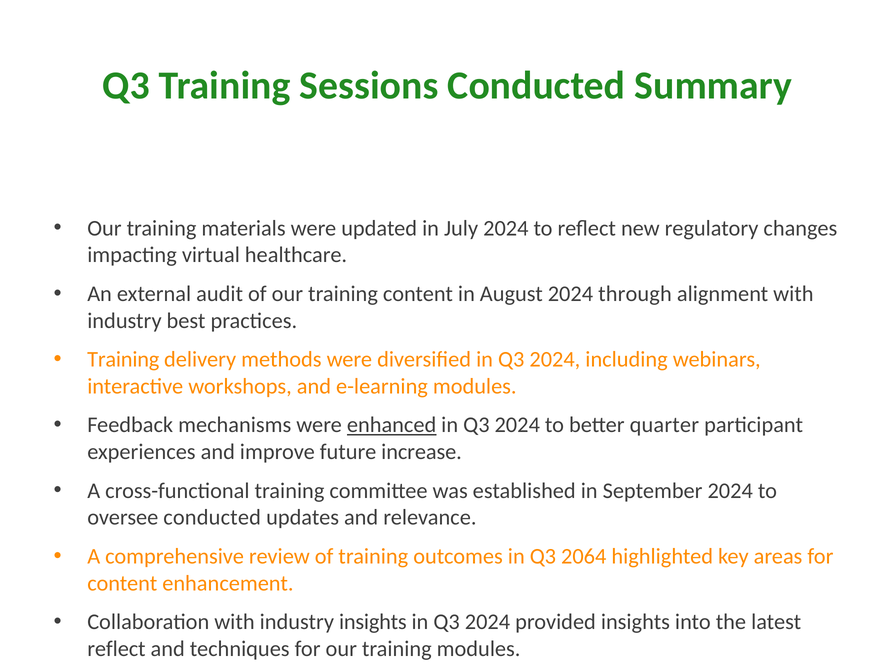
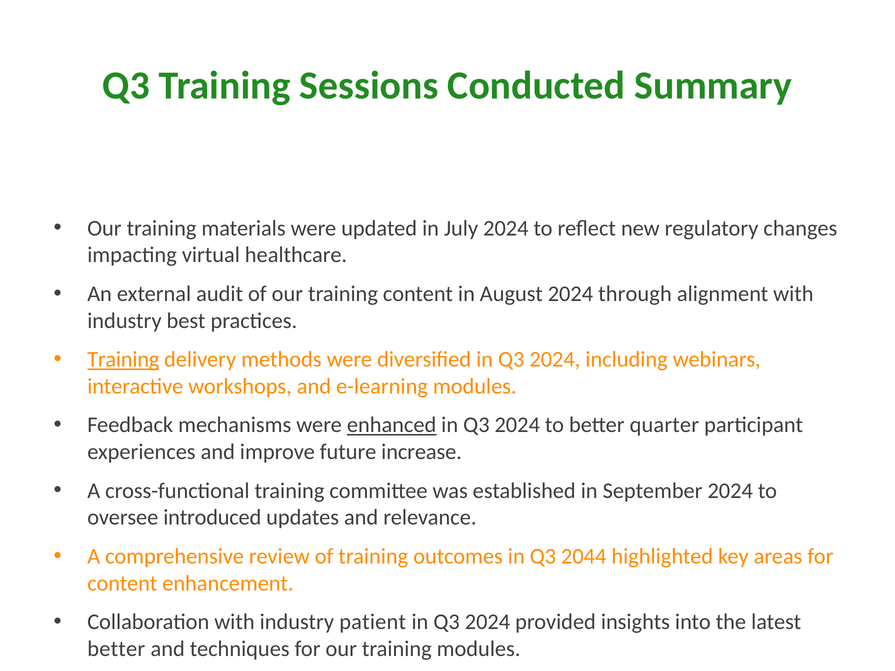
Training at (123, 360) underline: none -> present
oversee conducted: conducted -> introduced
2064: 2064 -> 2044
industry insights: insights -> patient
reflect at (116, 649): reflect -> better
